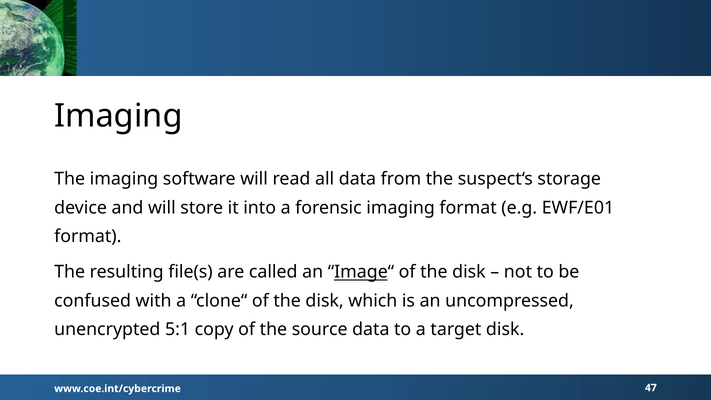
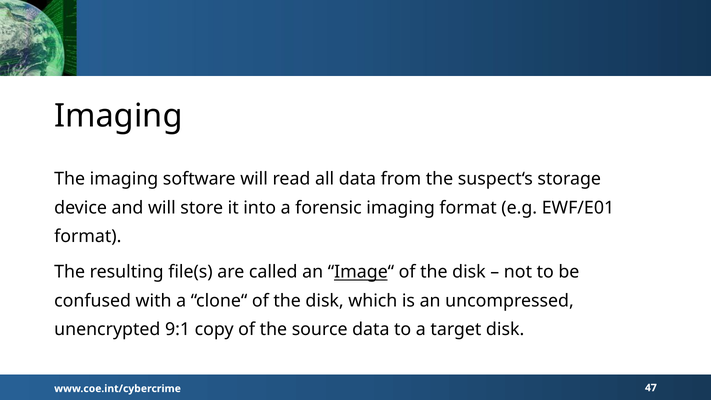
5:1: 5:1 -> 9:1
